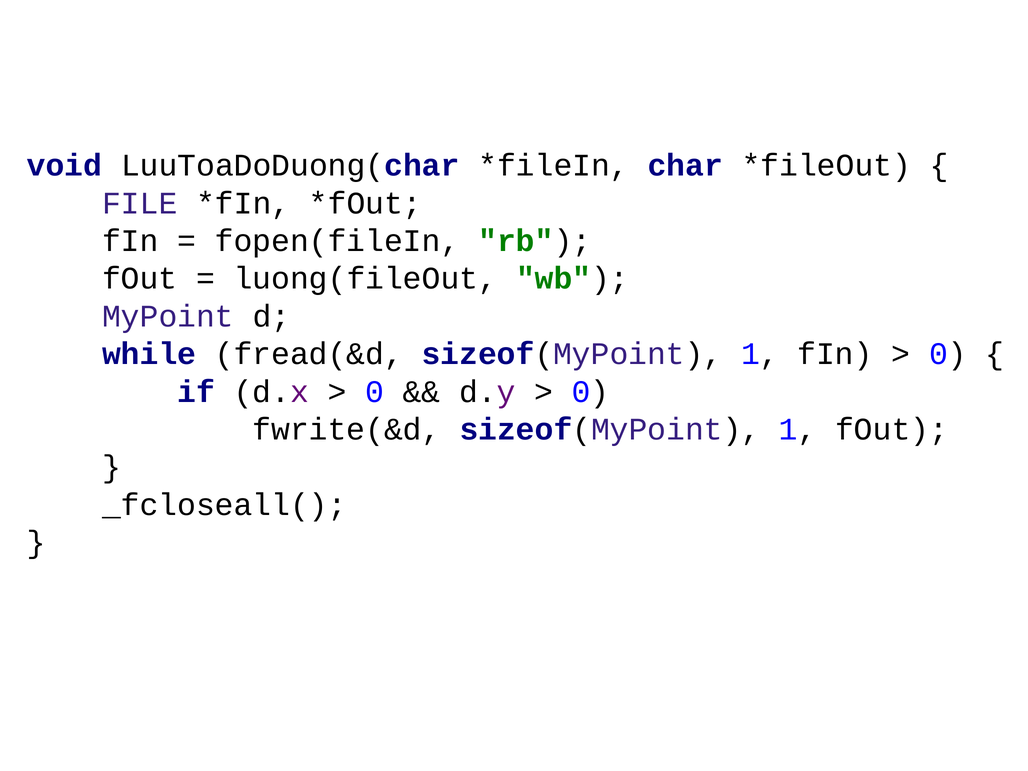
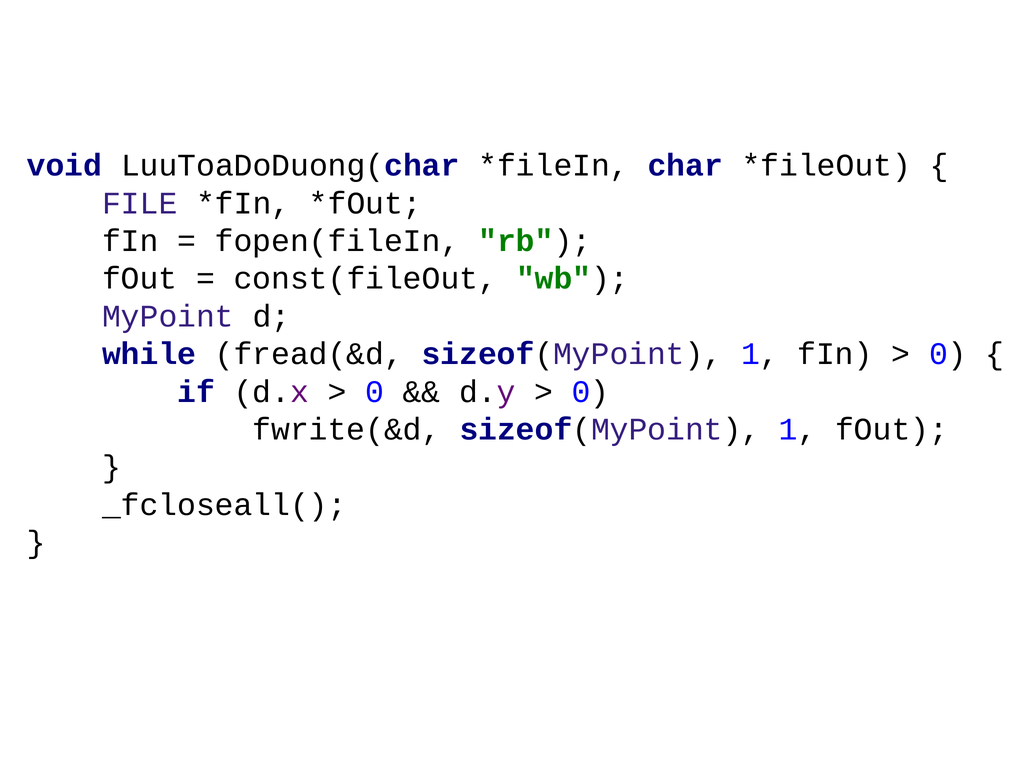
luong(fileOut: luong(fileOut -> const(fileOut
